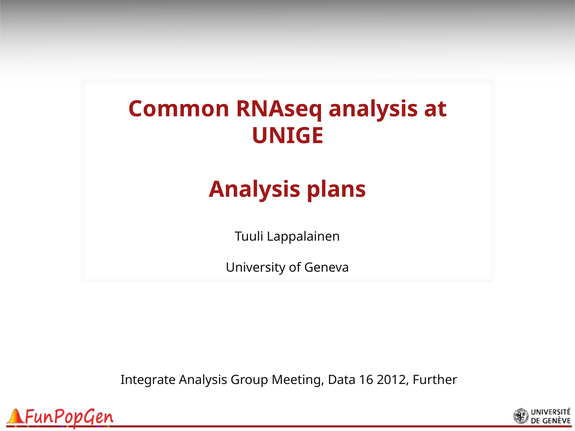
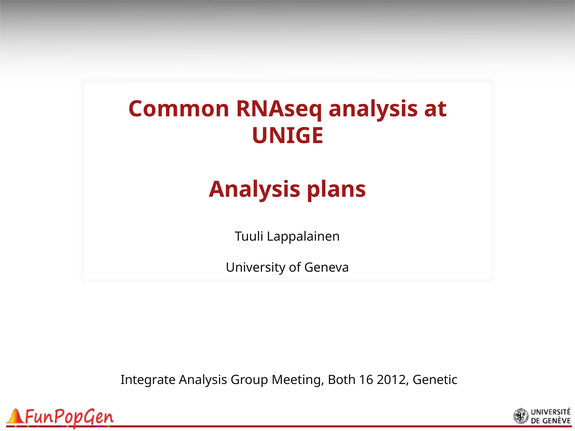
Data: Data -> Both
Further: Further -> Genetic
